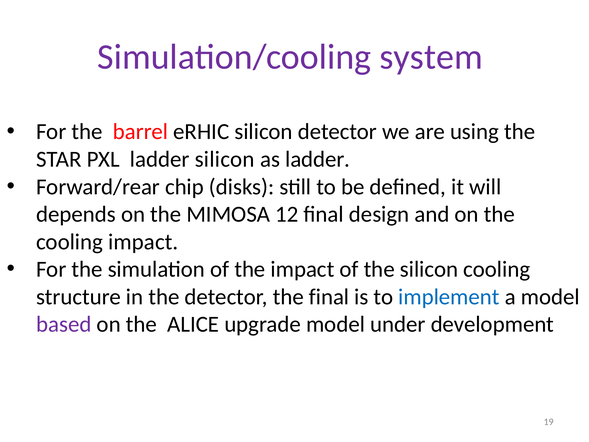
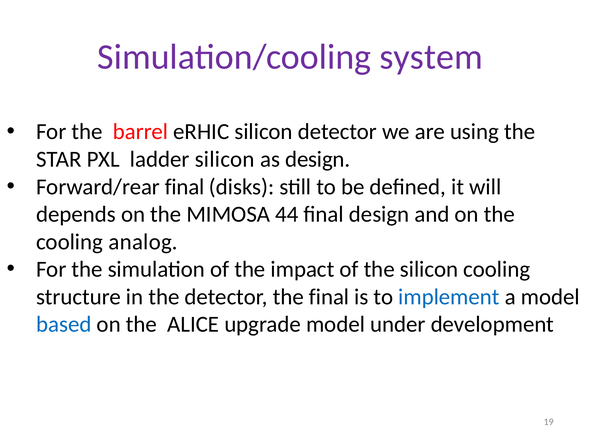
as ladder: ladder -> design
Forward/rear chip: chip -> final
12: 12 -> 44
cooling impact: impact -> analog
based colour: purple -> blue
